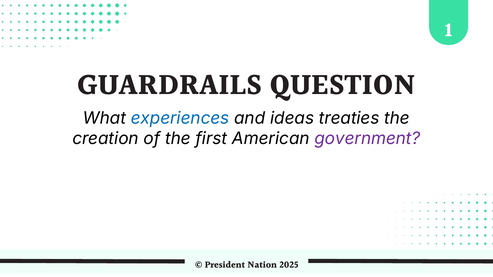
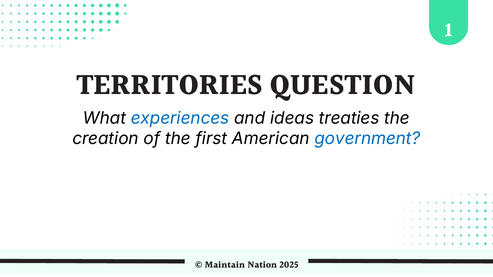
GUARDRAILS: GUARDRAILS -> TERRITORIES
government colour: purple -> blue
President: President -> Maintain
